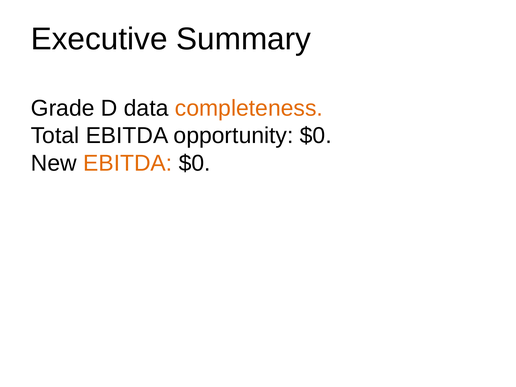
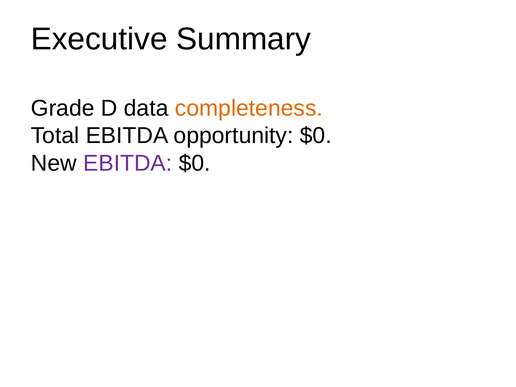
EBITDA at (128, 163) colour: orange -> purple
